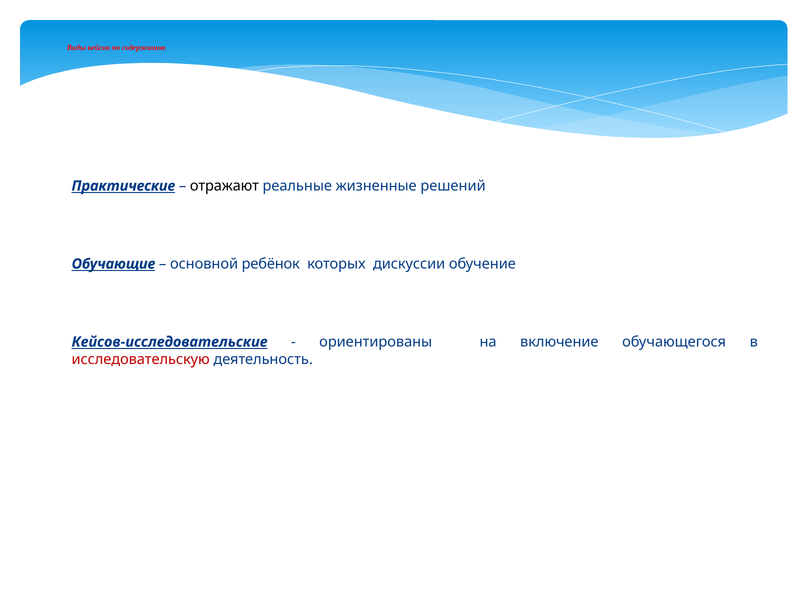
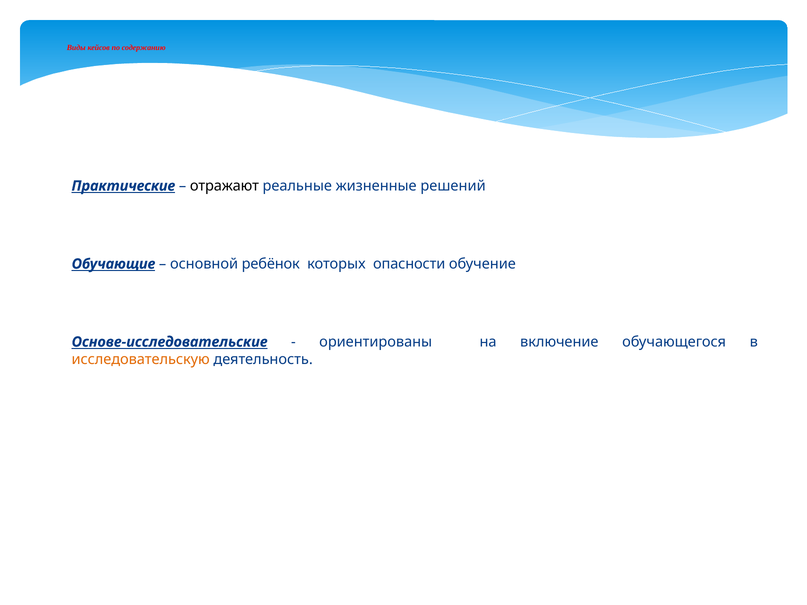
дискуссии: дискуссии -> опасности
Кейсов-исследовательские: Кейсов-исследовательские -> Основе-исследовательские
исследовательскую colour: red -> orange
